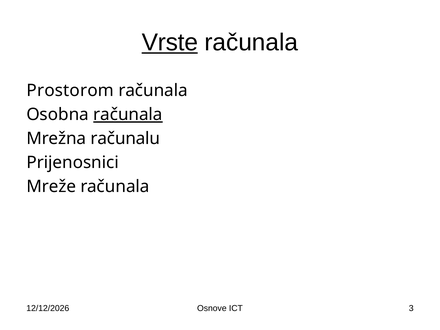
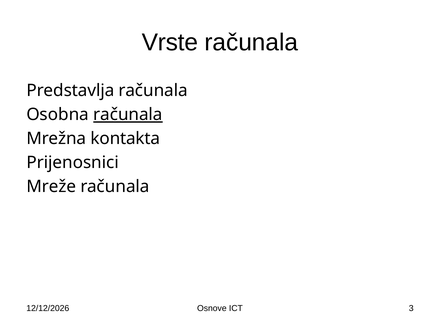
Vrste underline: present -> none
Prostorom: Prostorom -> Predstavlja
računalu: računalu -> kontakta
